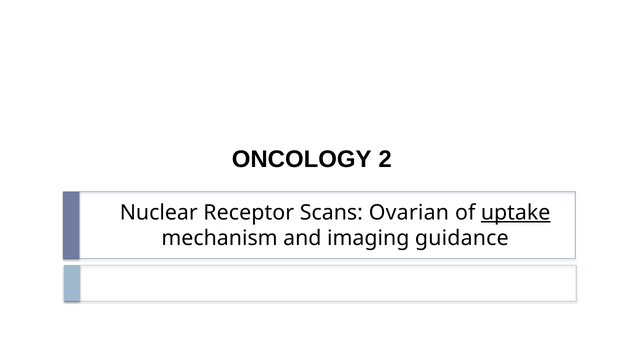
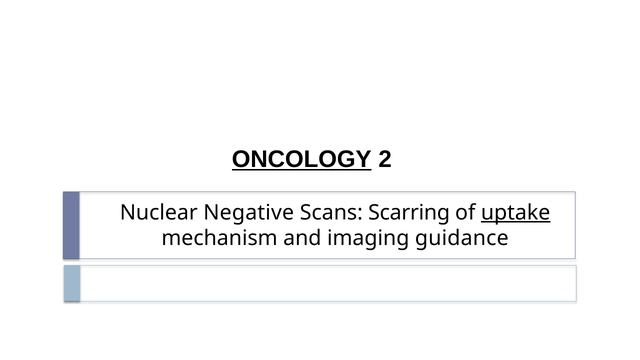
ONCOLOGY underline: none -> present
Receptor: Receptor -> Negative
Ovarian: Ovarian -> Scarring
